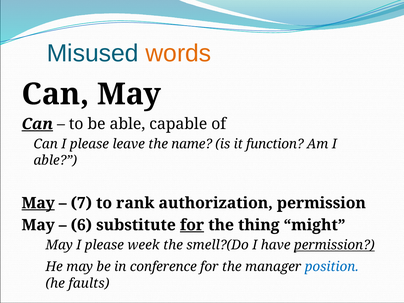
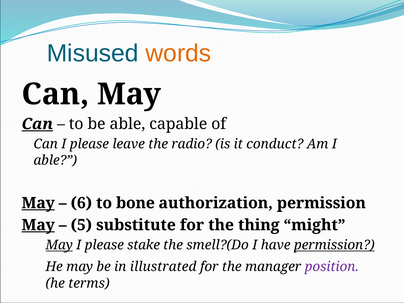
name: name -> radio
function: function -> conduct
7: 7 -> 6
rank: rank -> bone
May at (38, 225) underline: none -> present
6: 6 -> 5
for at (192, 225) underline: present -> none
May at (59, 245) underline: none -> present
week: week -> stake
conference: conference -> illustrated
position colour: blue -> purple
faults: faults -> terms
